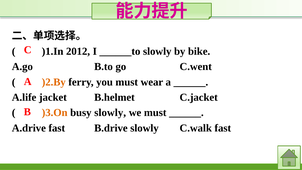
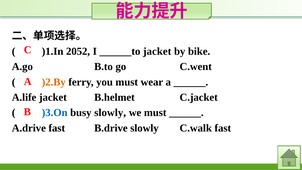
2012: 2012 -> 2052
______to slowly: slowly -> jacket
)3.On colour: orange -> blue
